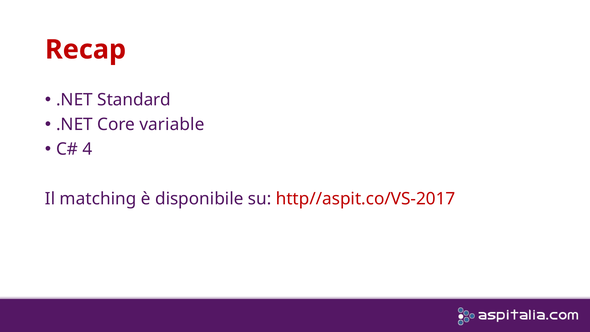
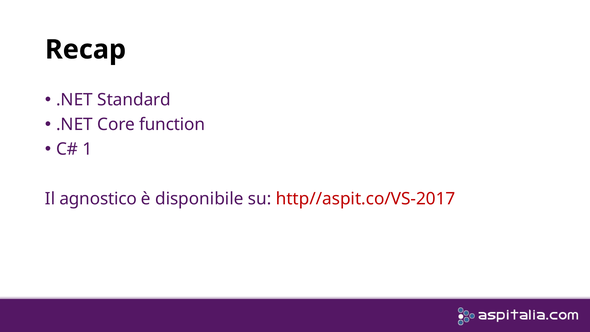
Recap colour: red -> black
variable: variable -> function
4: 4 -> 1
matching: matching -> agnostico
